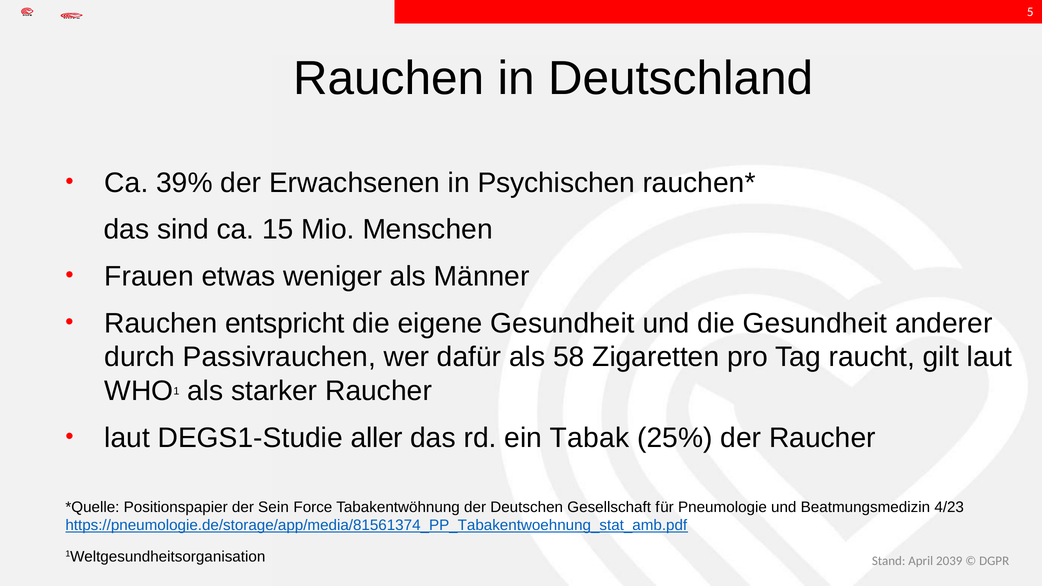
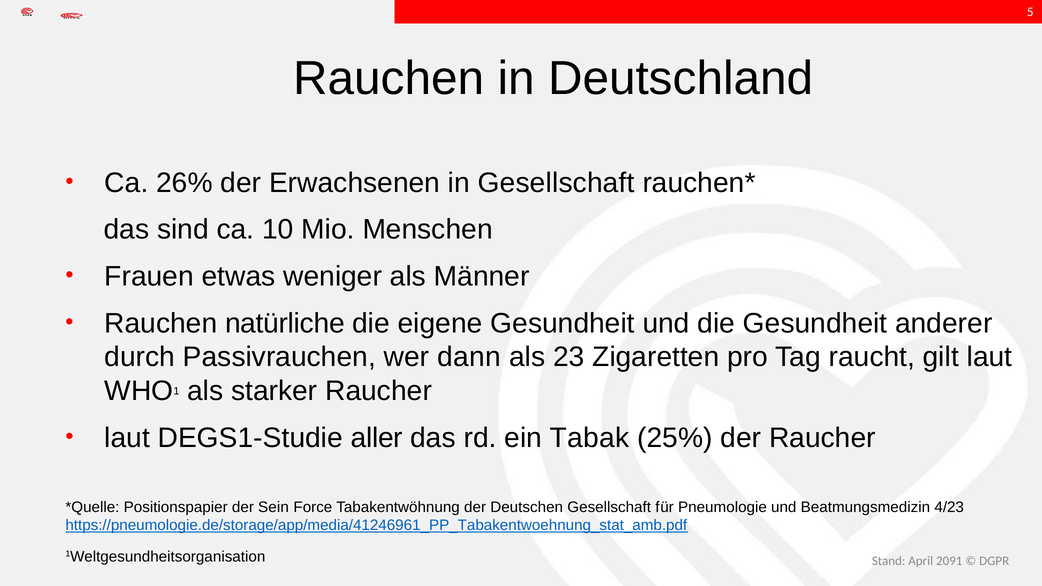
39%: 39% -> 26%
in Psychischen: Psychischen -> Gesellschaft
15: 15 -> 10
entspricht: entspricht -> natürliche
dafür: dafür -> dann
58: 58 -> 23
https://pneumologie.de/storage/app/media/81561374_PP_Tabakentwoehnung_stat_amb.pdf: https://pneumologie.de/storage/app/media/81561374_PP_Tabakentwoehnung_stat_amb.pdf -> https://pneumologie.de/storage/app/media/41246961_PP_Tabakentwoehnung_stat_amb.pdf
2039: 2039 -> 2091
